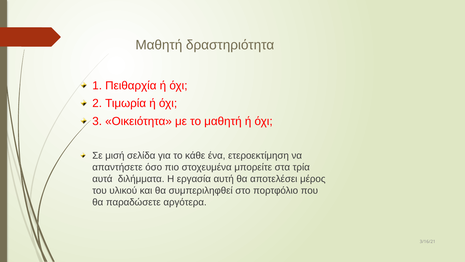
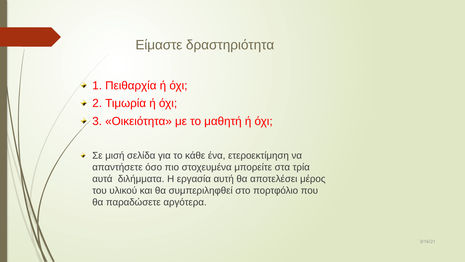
Μαθητή at (159, 45): Μαθητή -> Είμαστε
